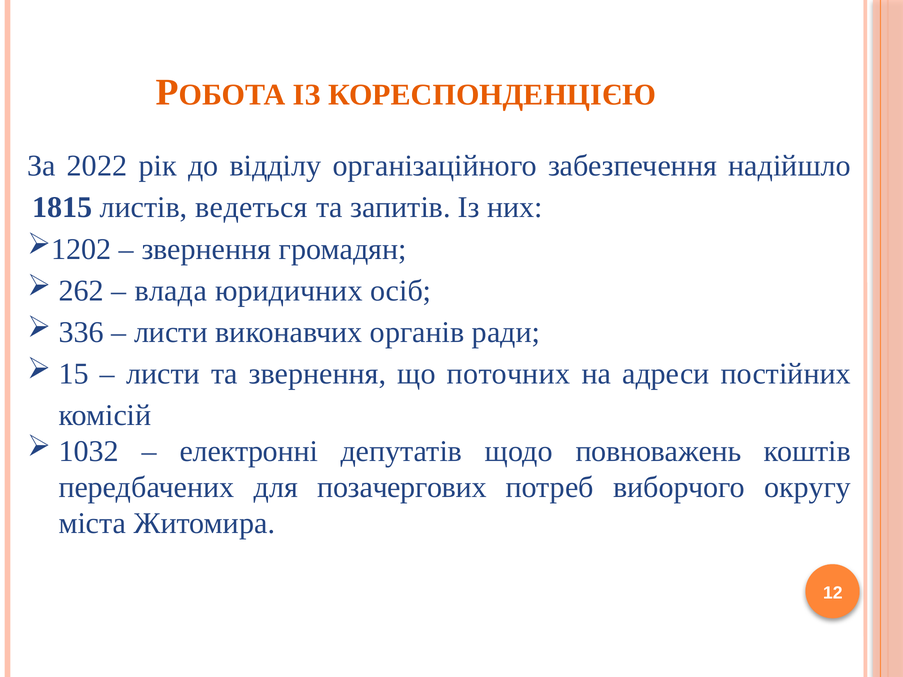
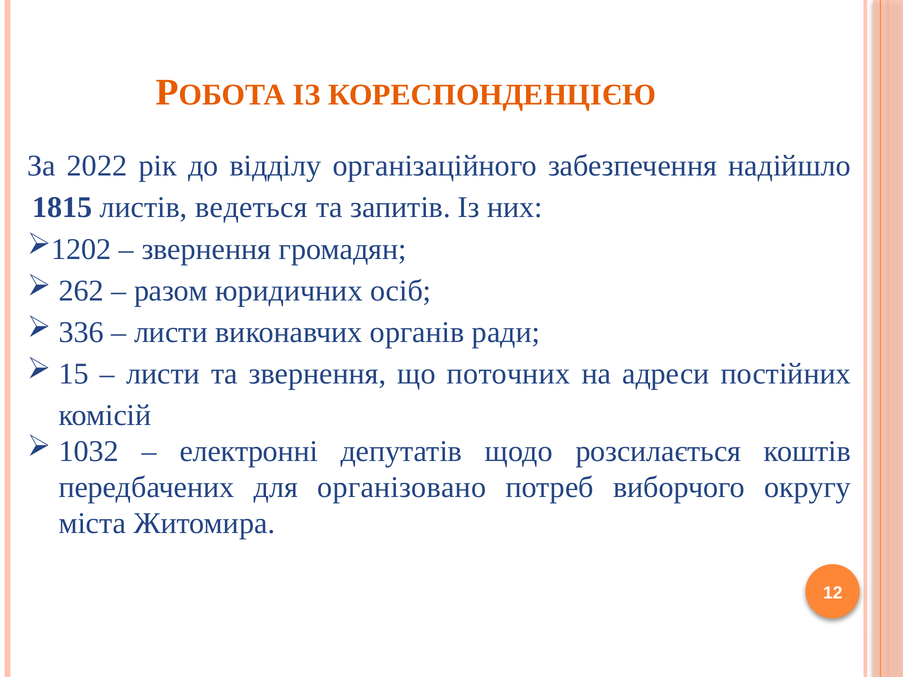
влада: влада -> разом
повноважень: повноважень -> розсилається
позачергових: позачергових -> організовано
